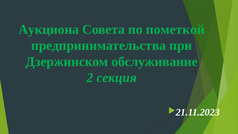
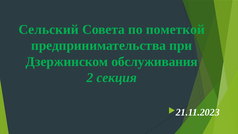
Аукциона: Аукциона -> Сельский
обслуживание: обслуживание -> обслуживания
